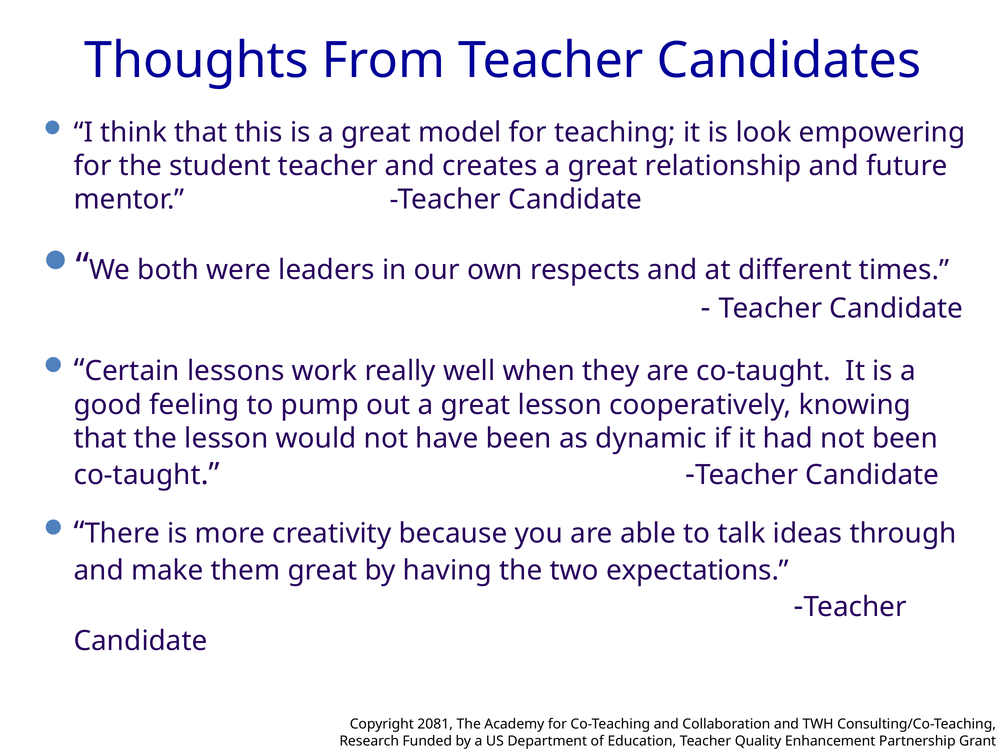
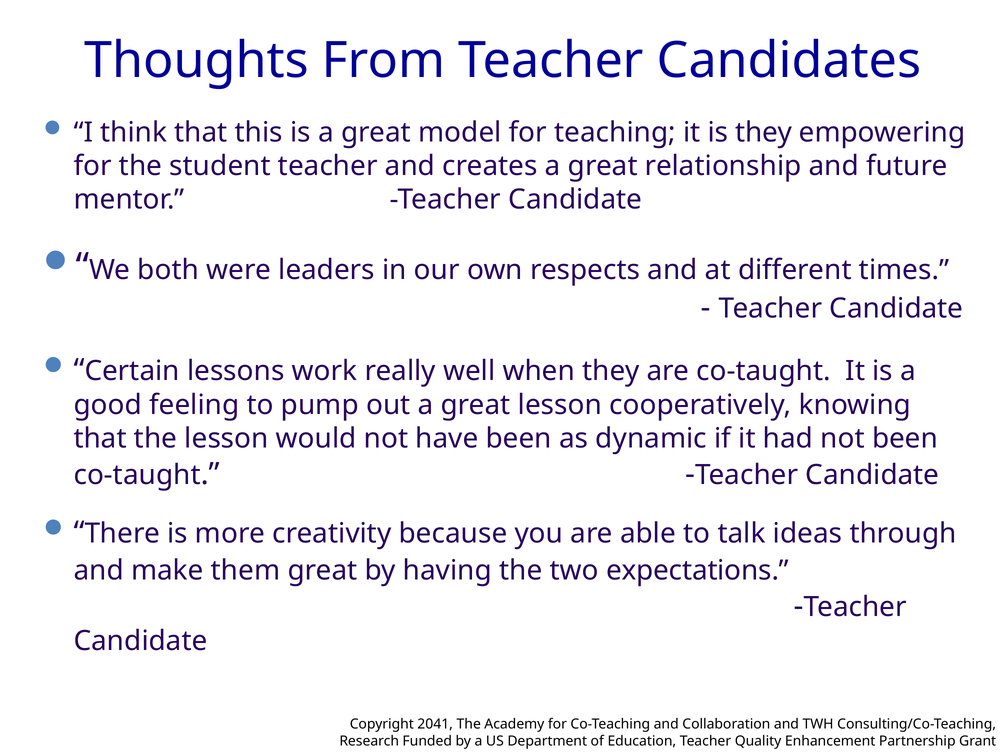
is look: look -> they
2081: 2081 -> 2041
